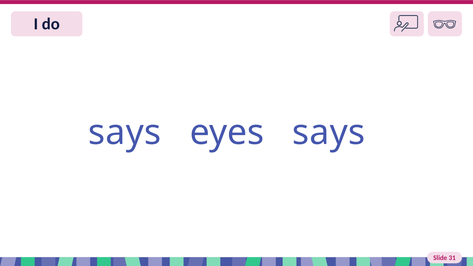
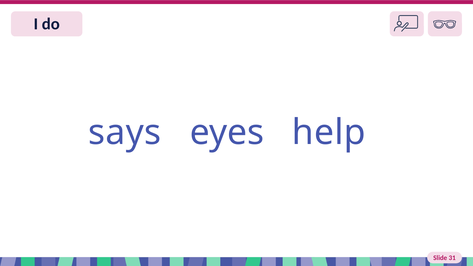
eyes says: says -> help
